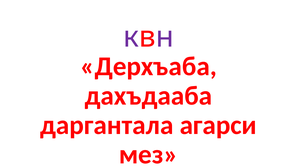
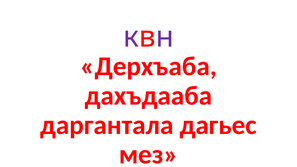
агарси: агарси -> дагьес
